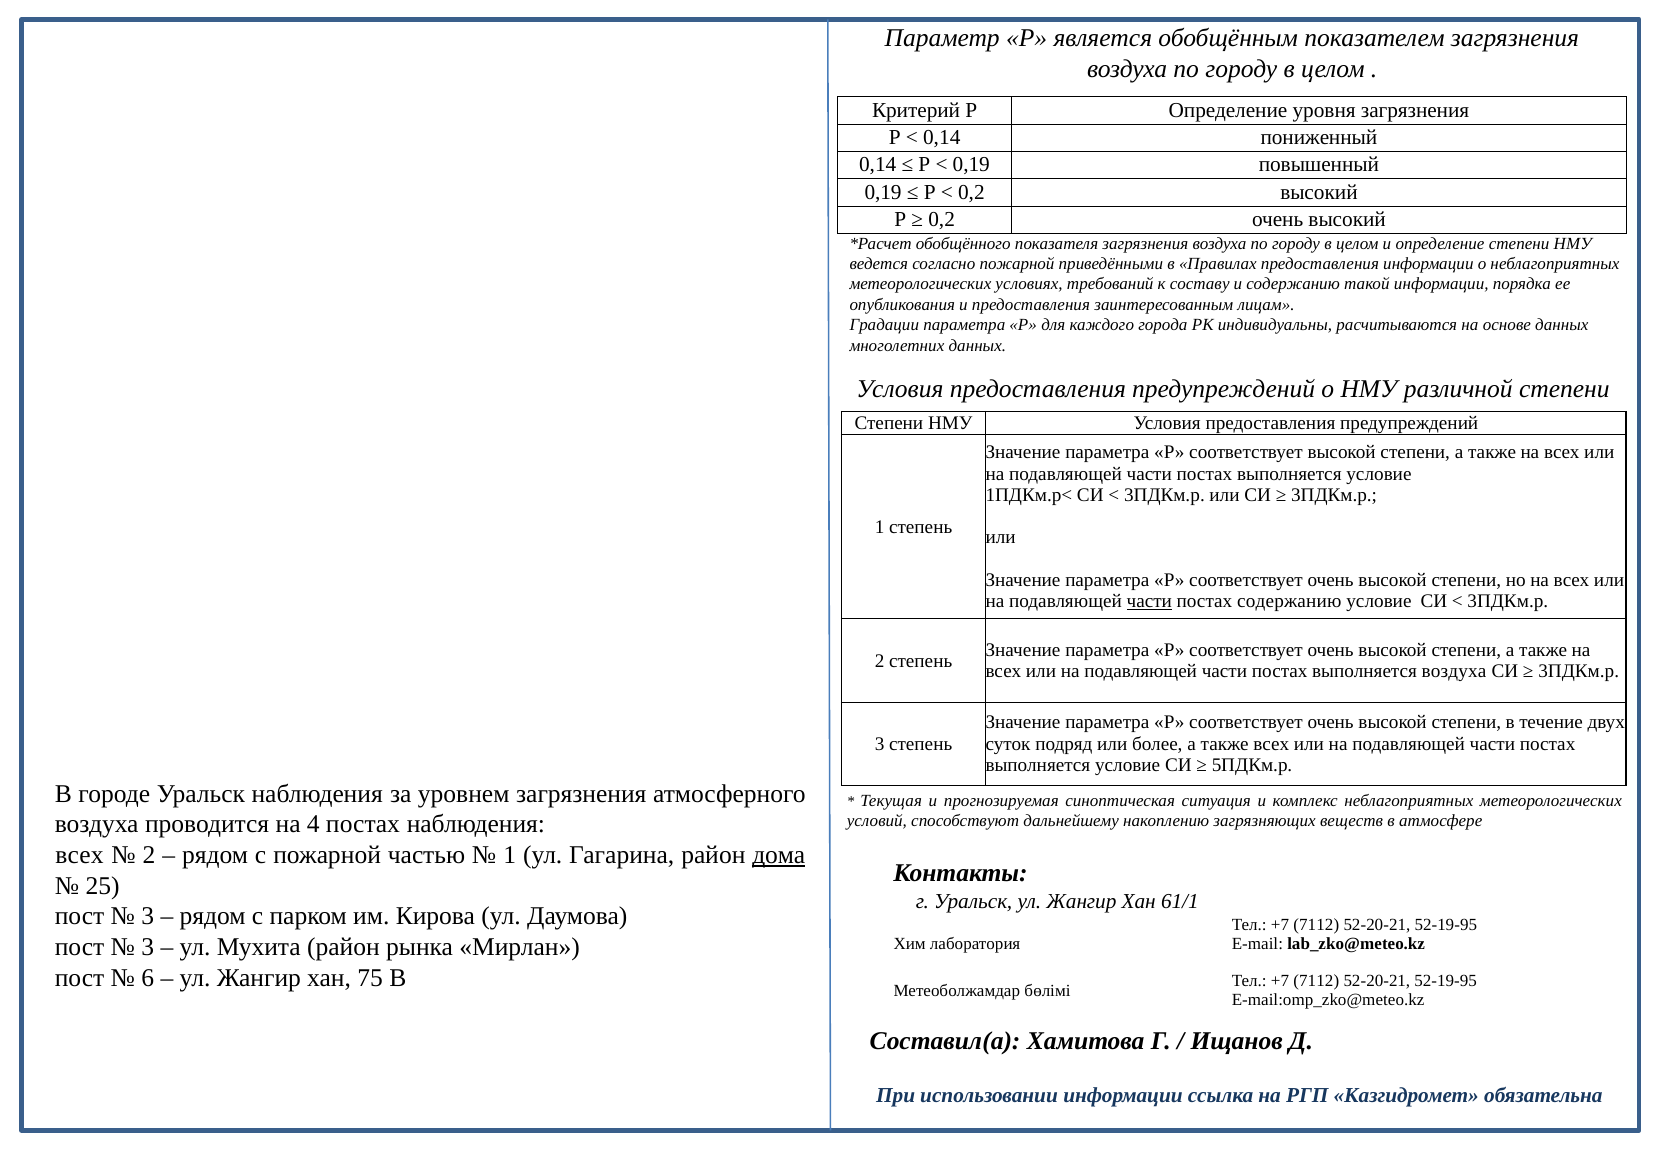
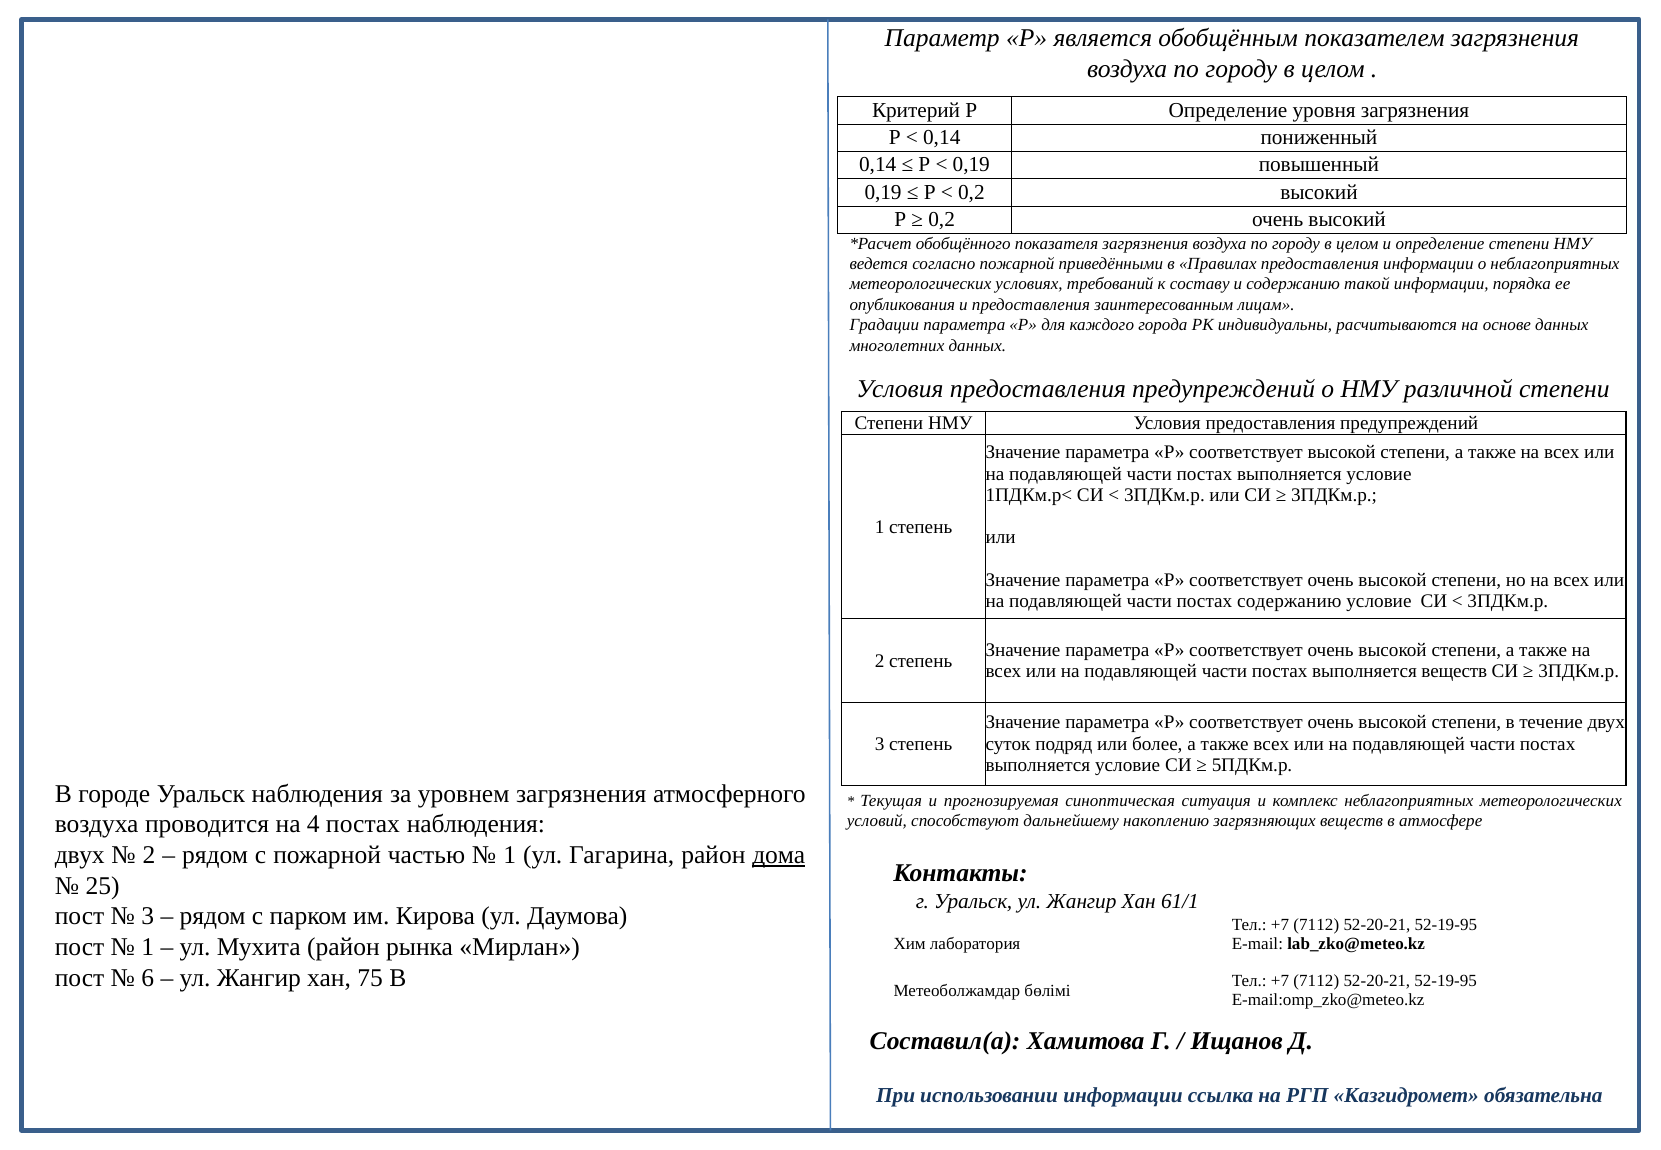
части at (1149, 601) underline: present -> none
выполняется воздуха: воздуха -> веществ
всех at (80, 855): всех -> двух
3 at (148, 947): 3 -> 1
